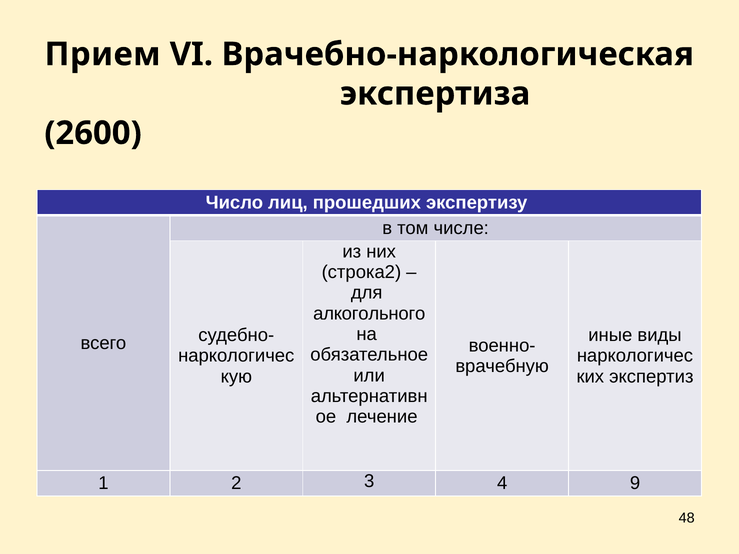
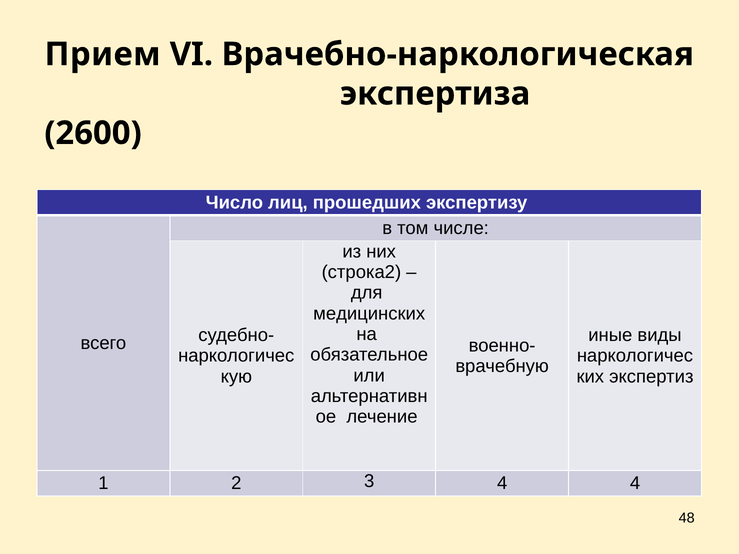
алкогольного: алкогольного -> медицинских
4 9: 9 -> 4
